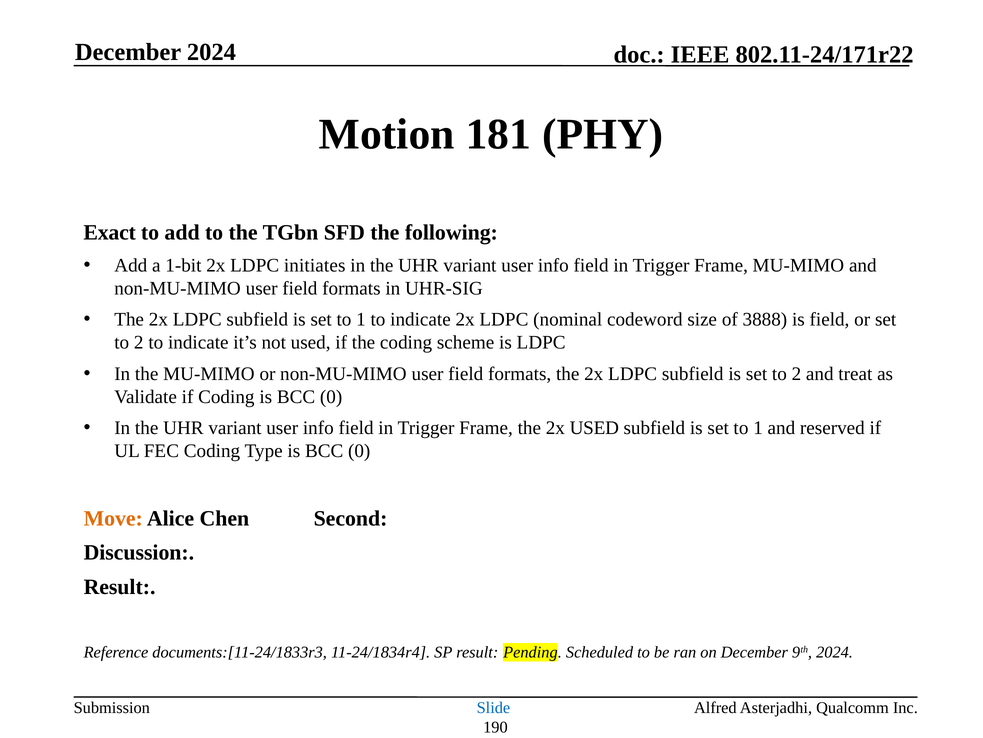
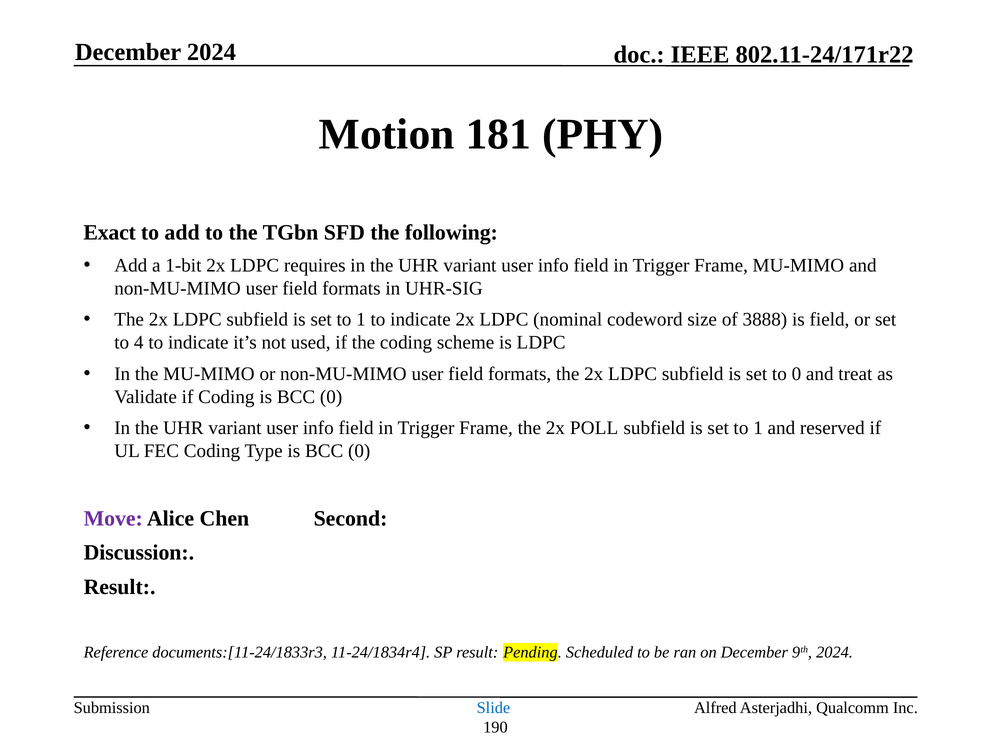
initiates: initiates -> requires
2 at (139, 342): 2 -> 4
is set to 2: 2 -> 0
2x USED: USED -> POLL
Move colour: orange -> purple
